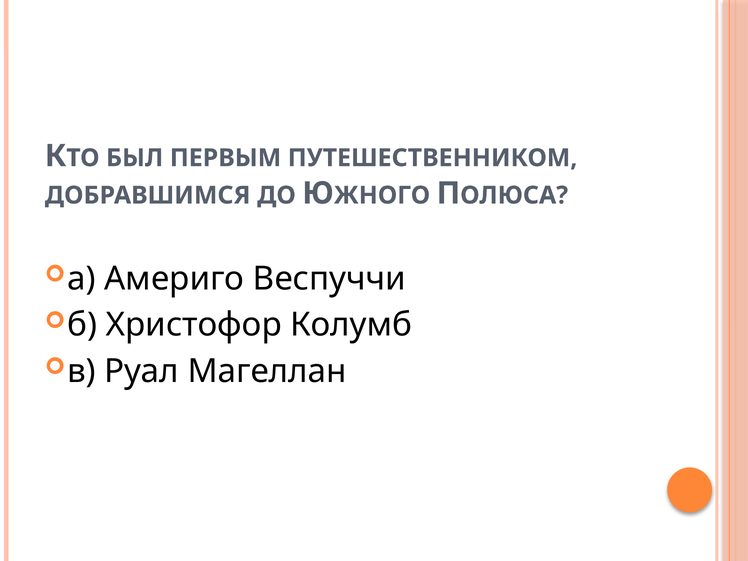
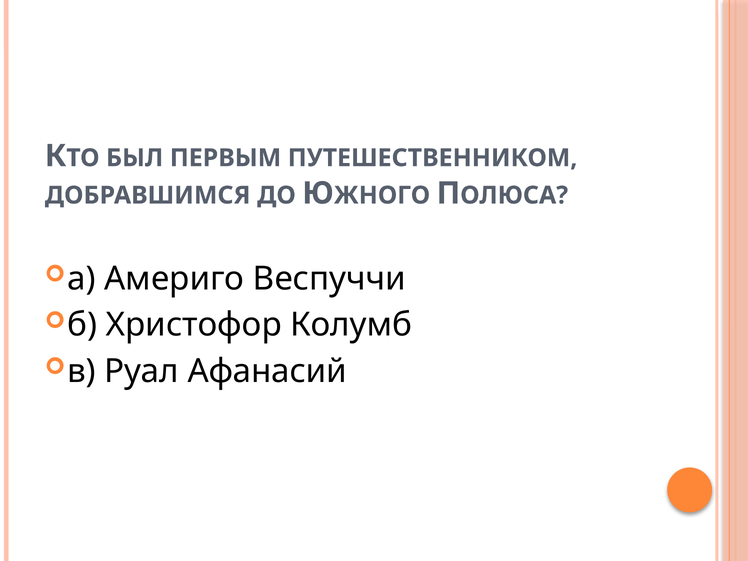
Магеллан: Магеллан -> Афанасий
